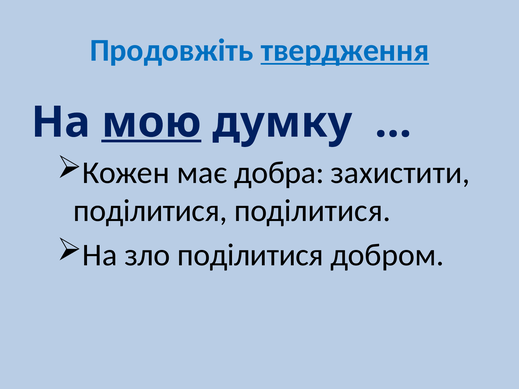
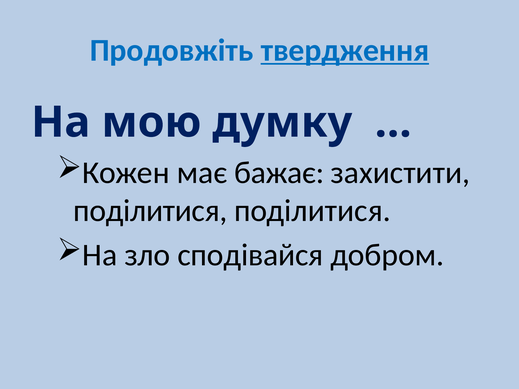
мою underline: present -> none
добра: добра -> бажає
зло поділитися: поділитися -> сподівайся
